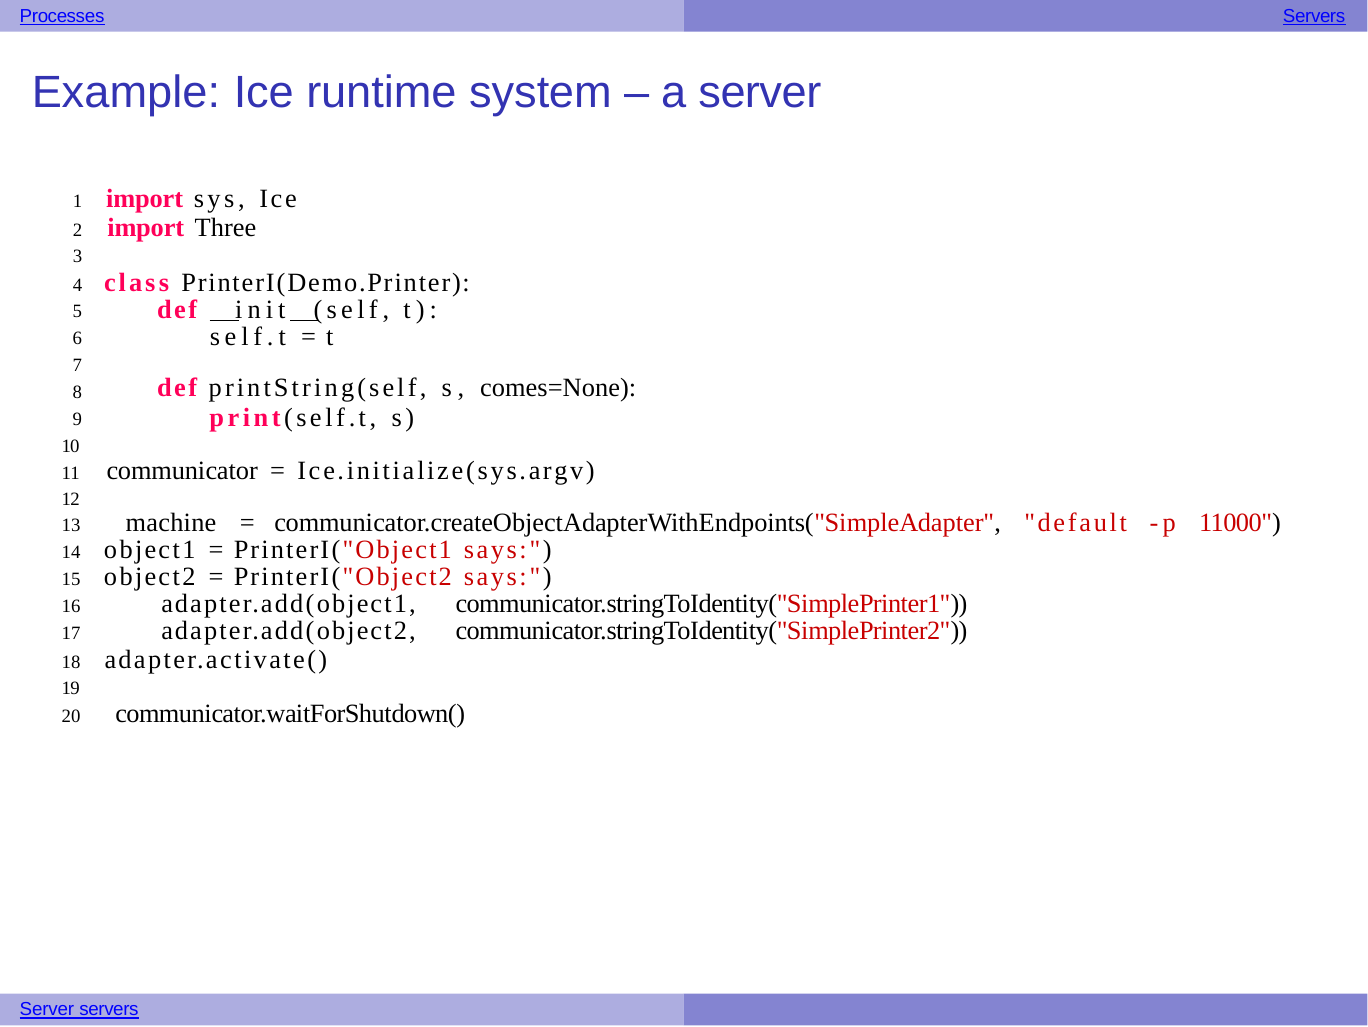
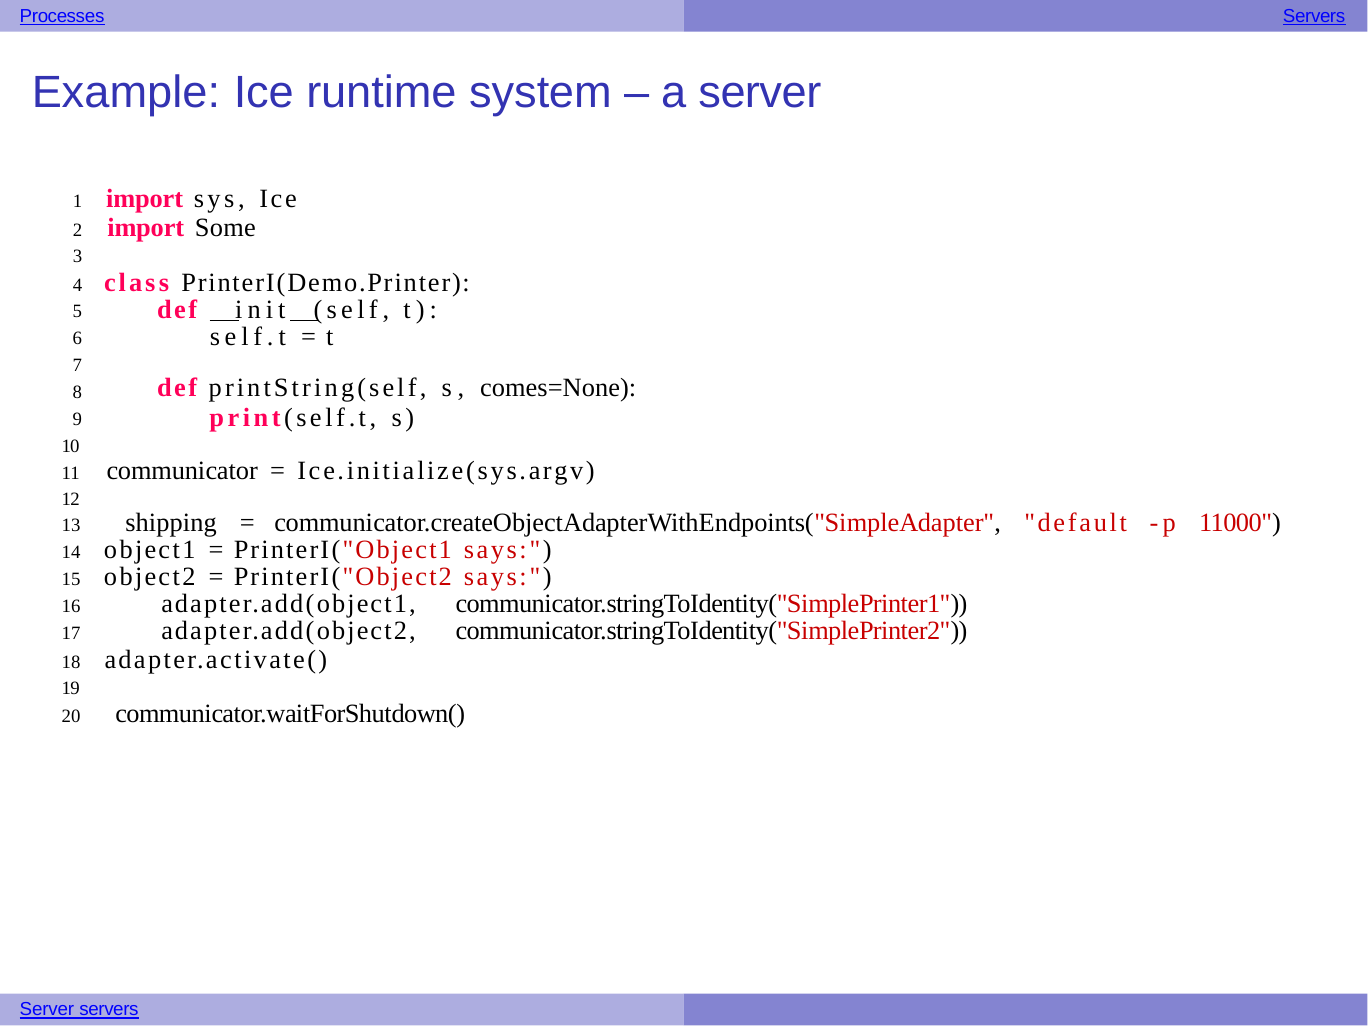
Three: Three -> Some
machine: machine -> shipping
